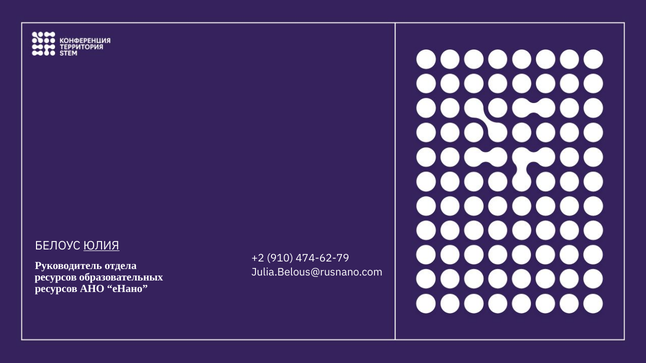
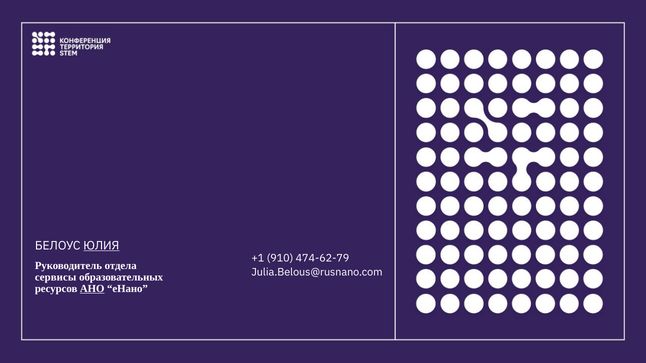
+2: +2 -> +1
ресурсов at (56, 277): ресурсов -> сервисы
АНО underline: none -> present
